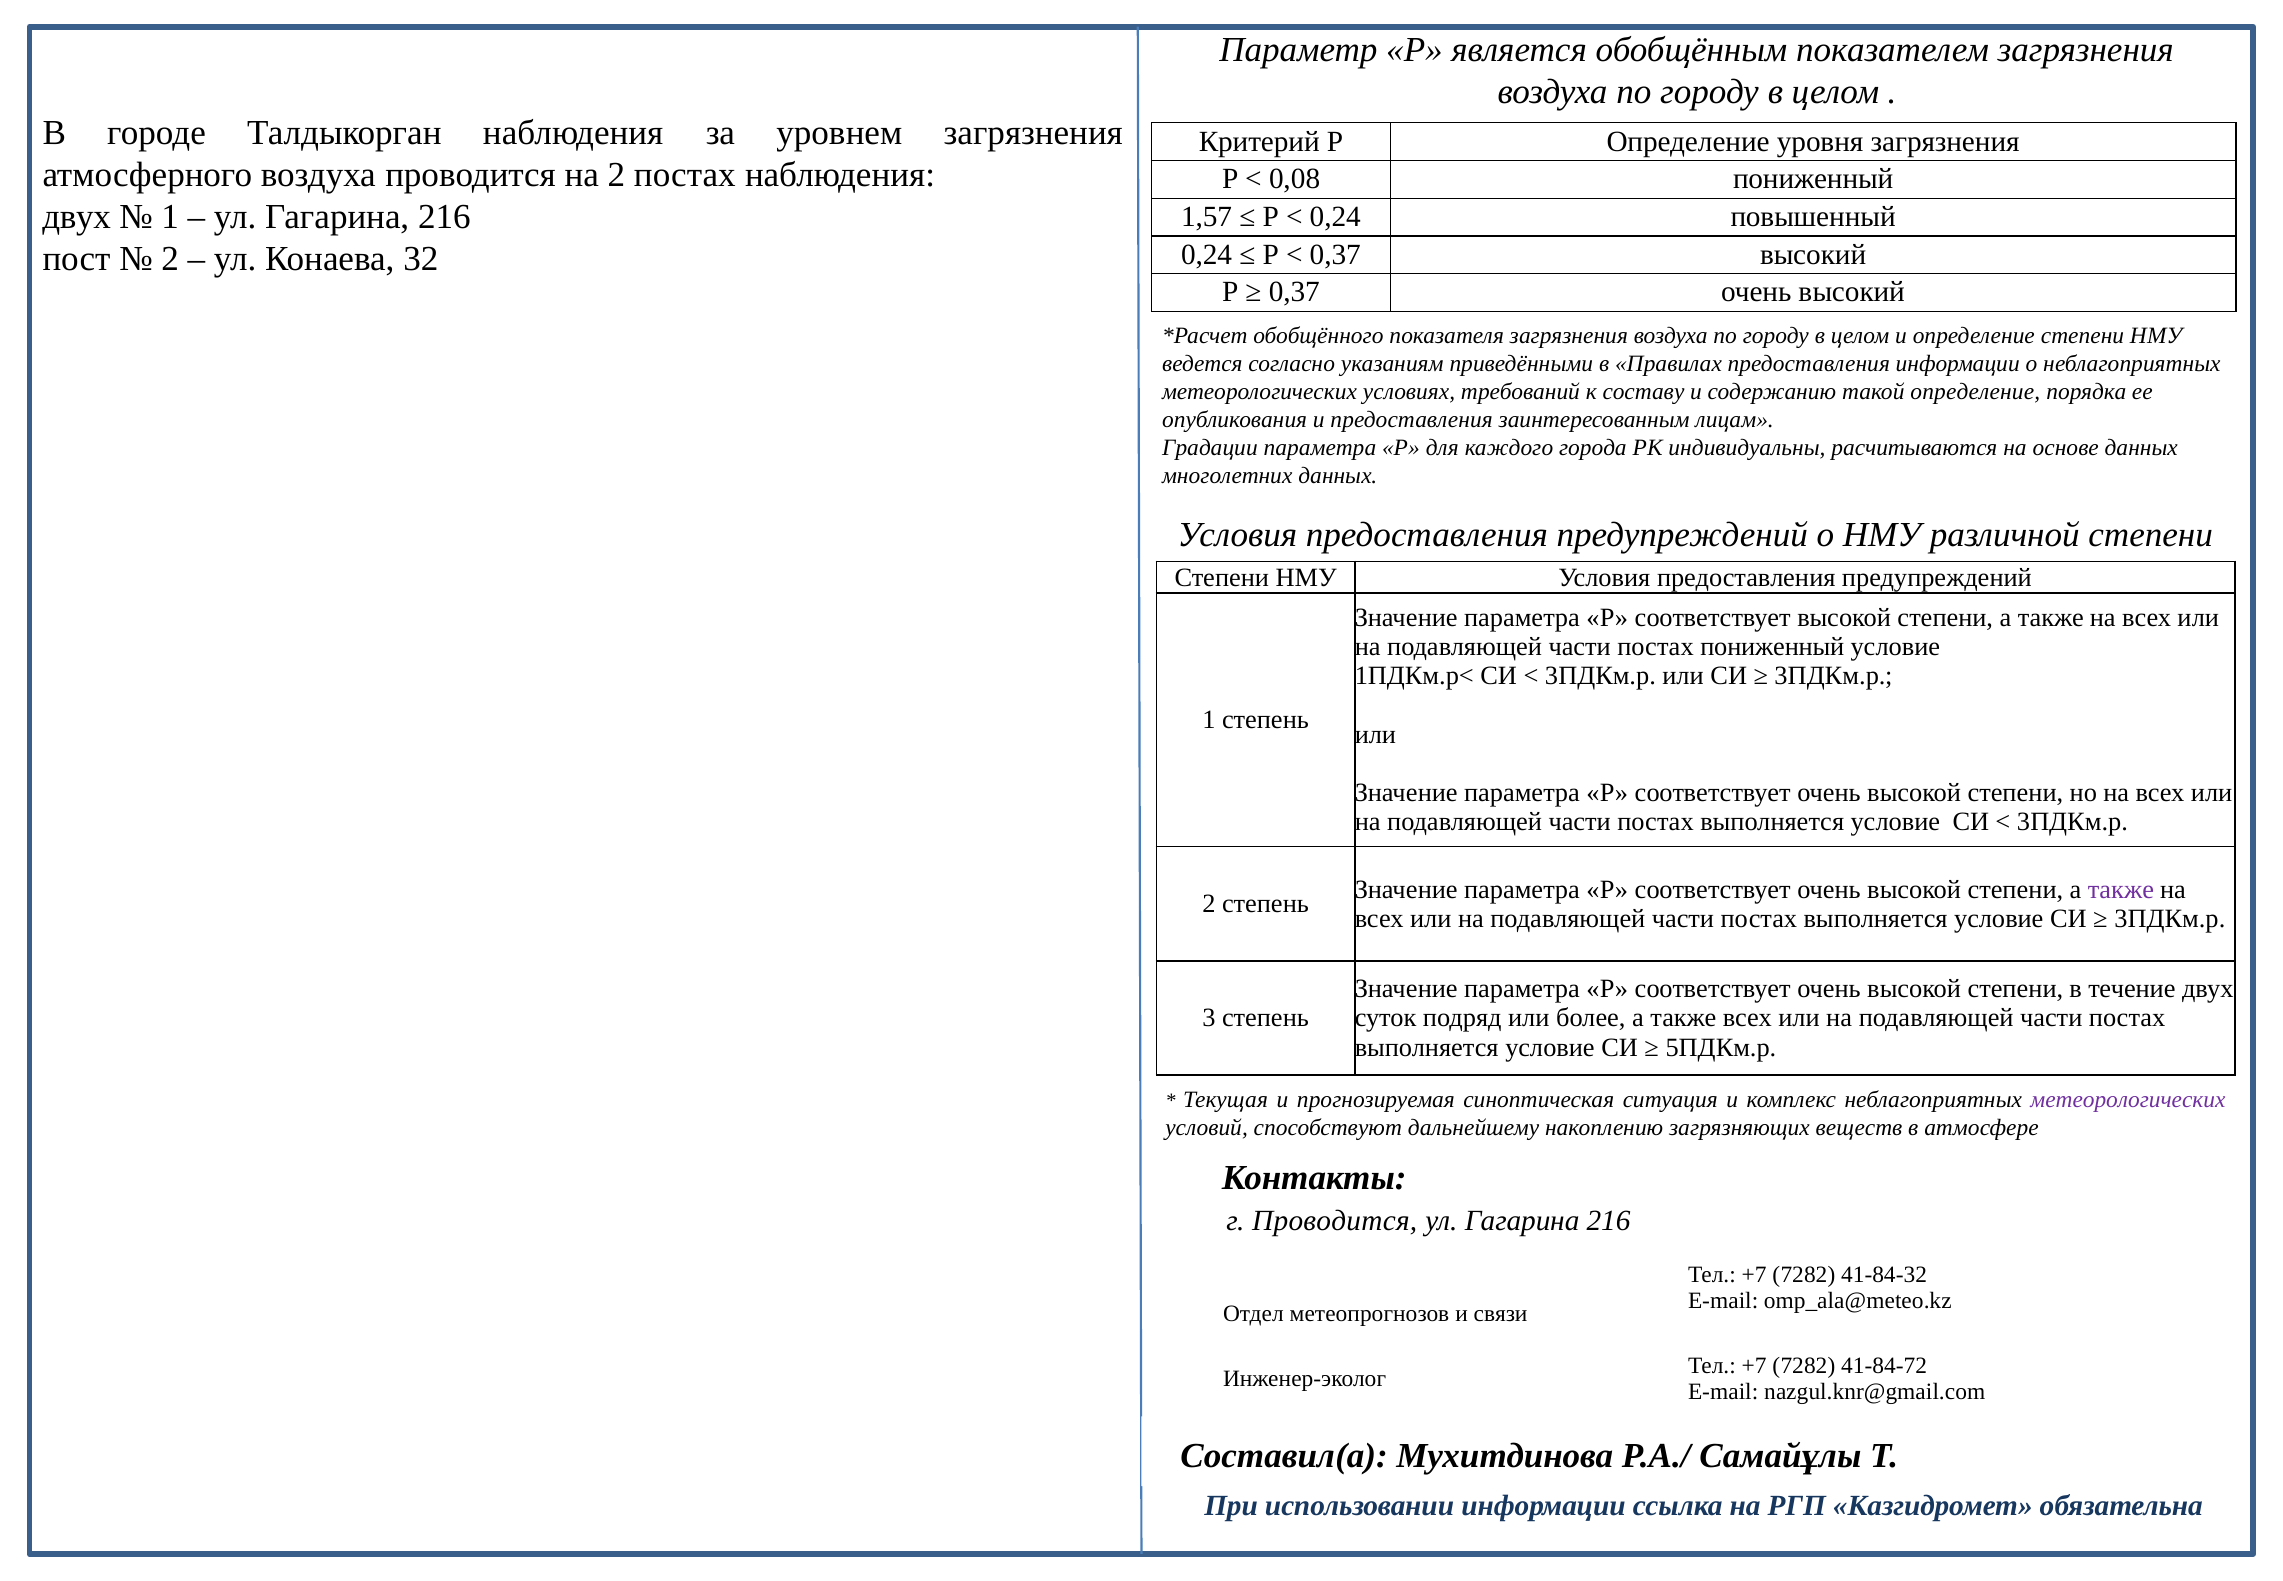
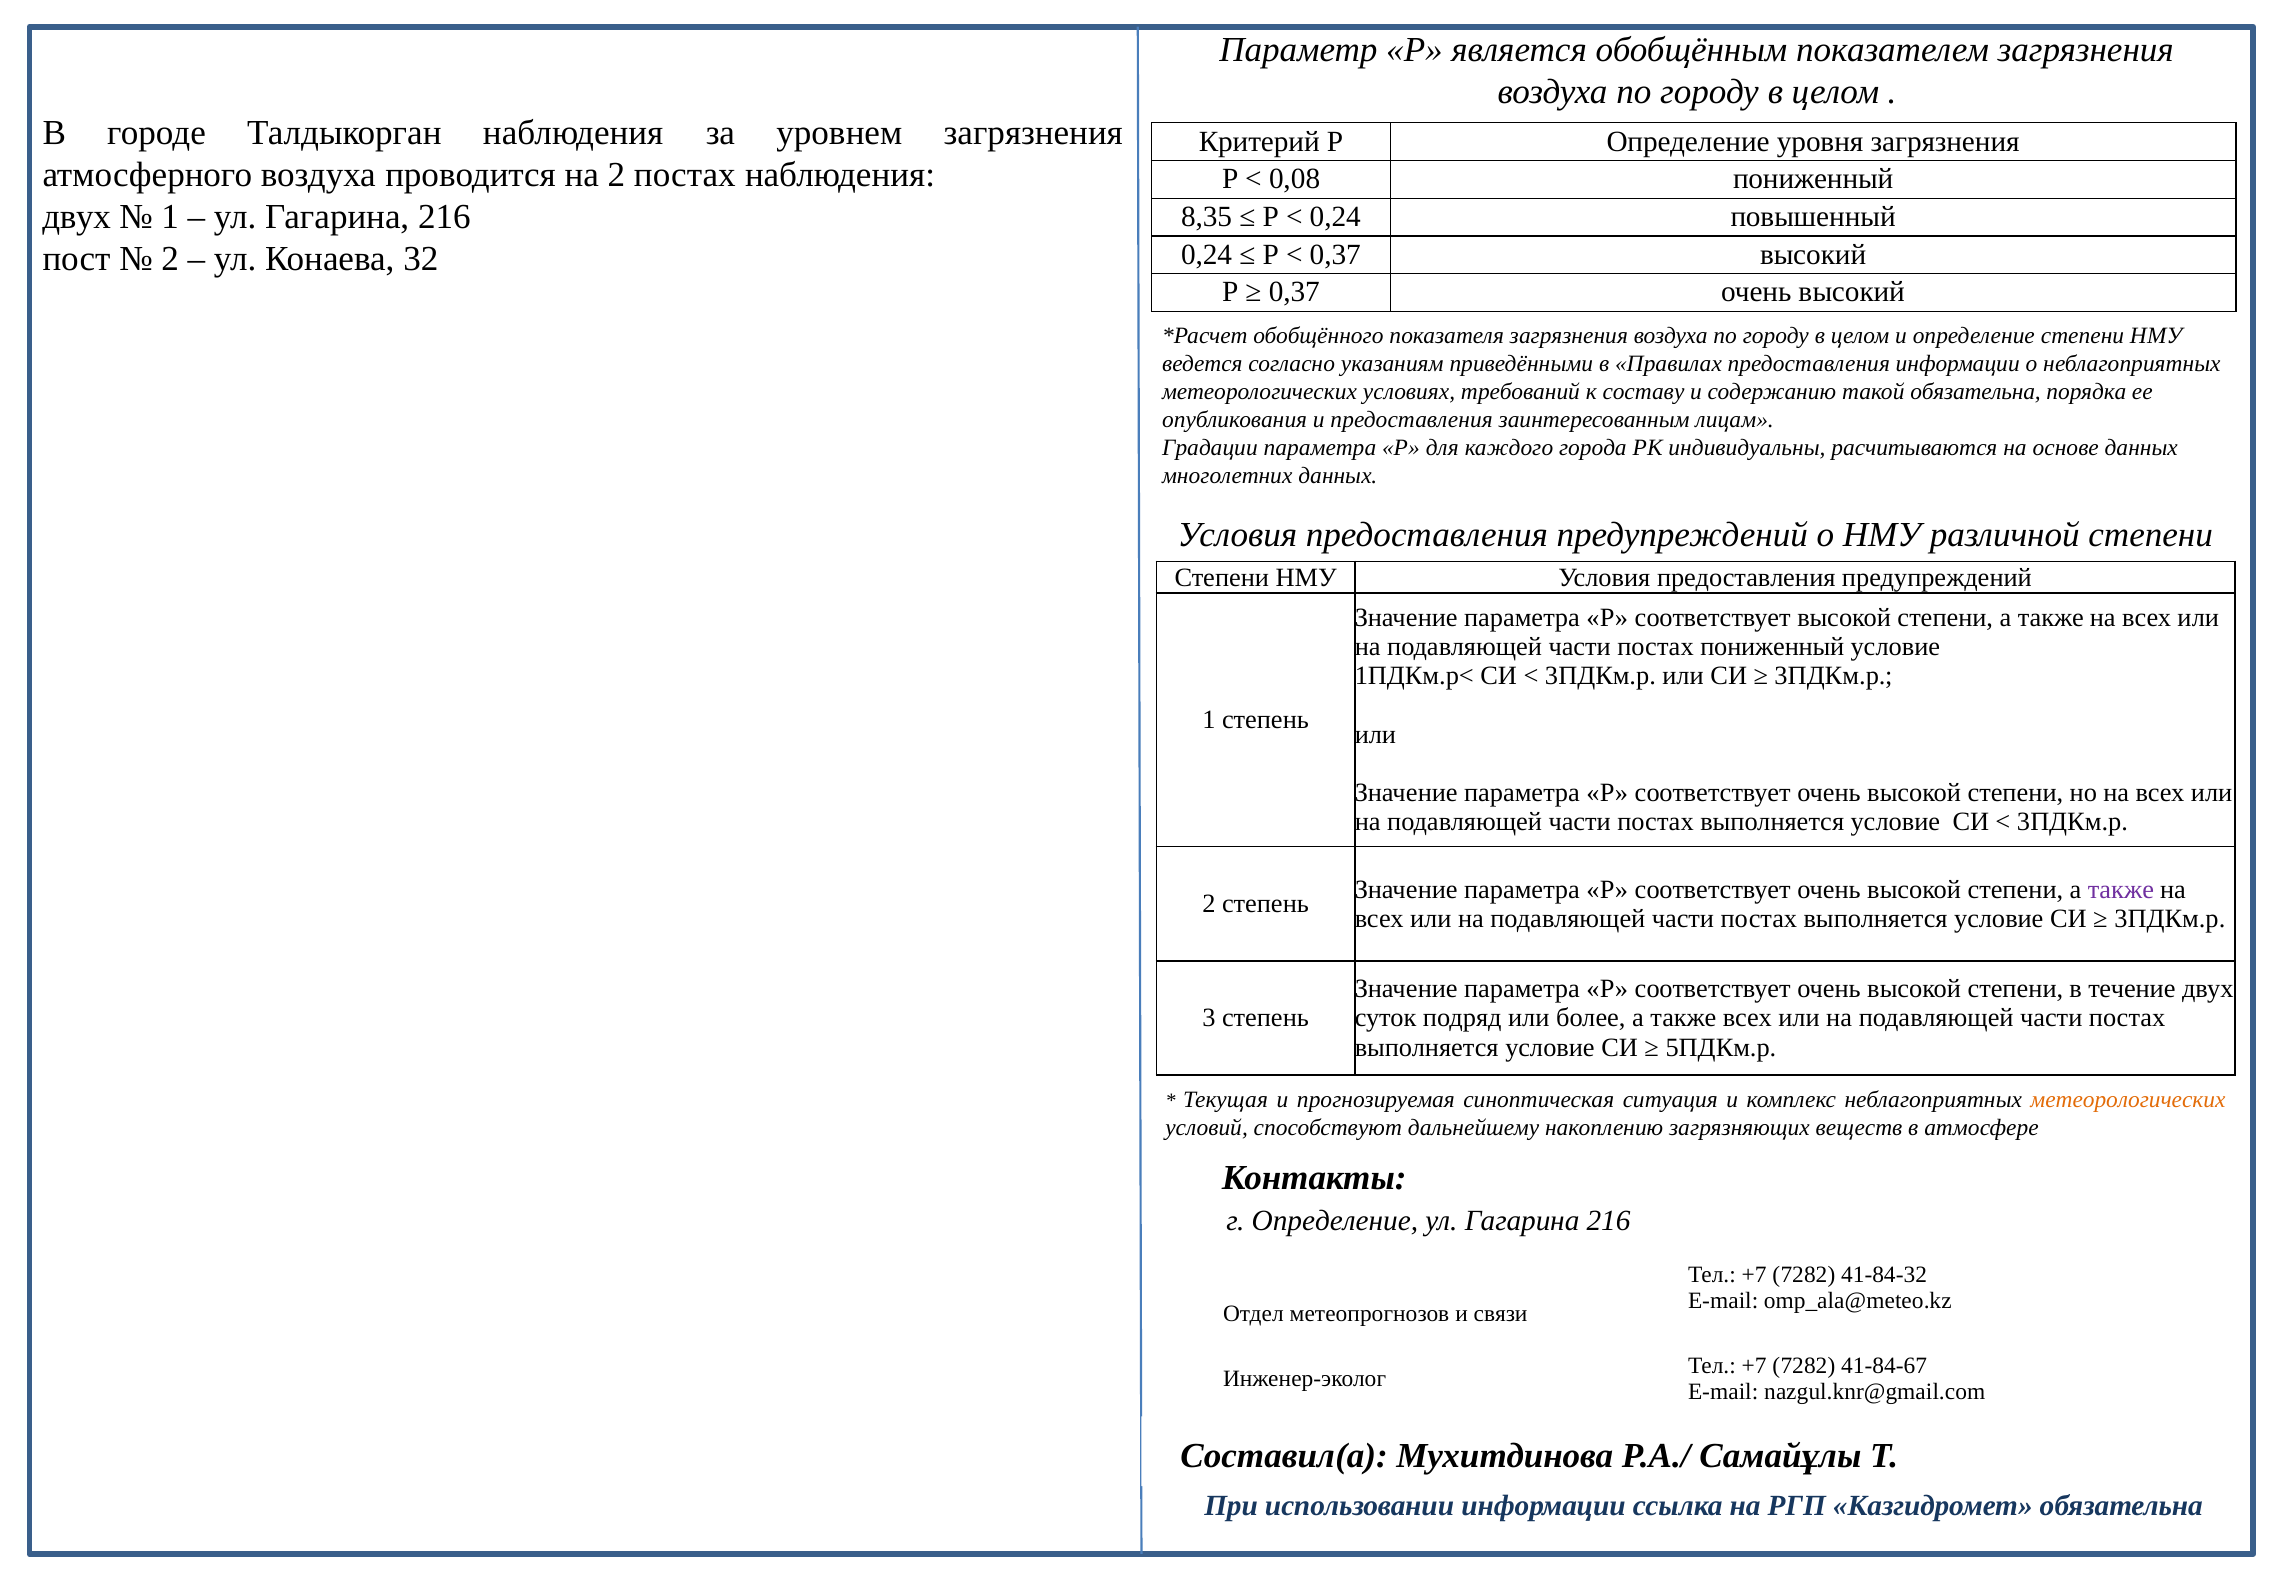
1,57: 1,57 -> 8,35
такой определение: определение -> обязательна
метеорологических at (2128, 1100) colour: purple -> orange
г Проводится: Проводится -> Определение
41-84-72: 41-84-72 -> 41-84-67
